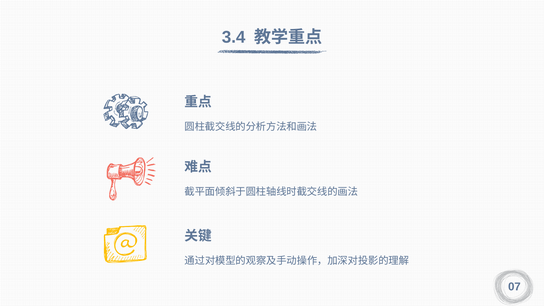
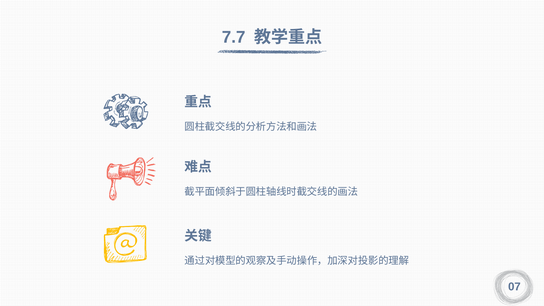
3.4: 3.4 -> 7.7
